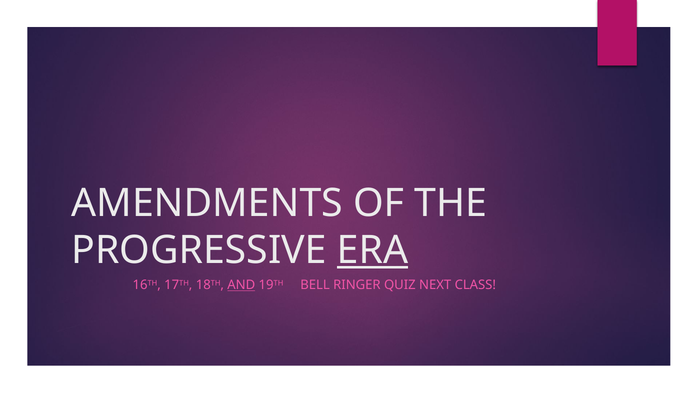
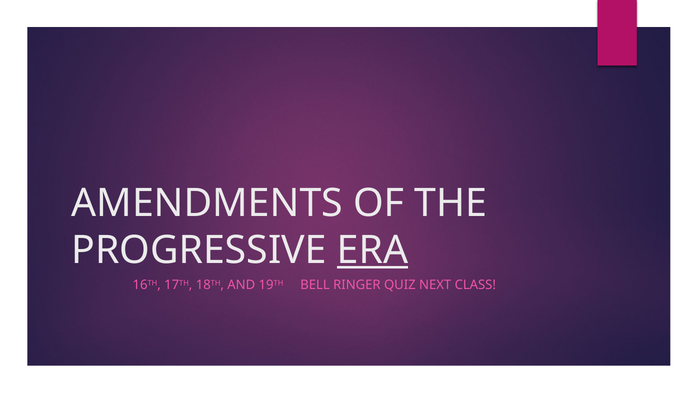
AND underline: present -> none
